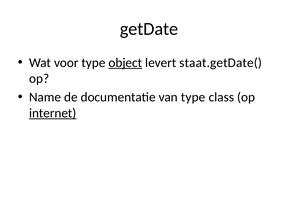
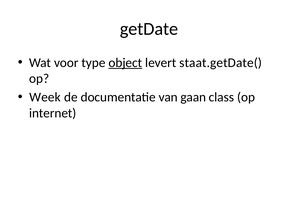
Name: Name -> Week
van type: type -> gaan
internet underline: present -> none
